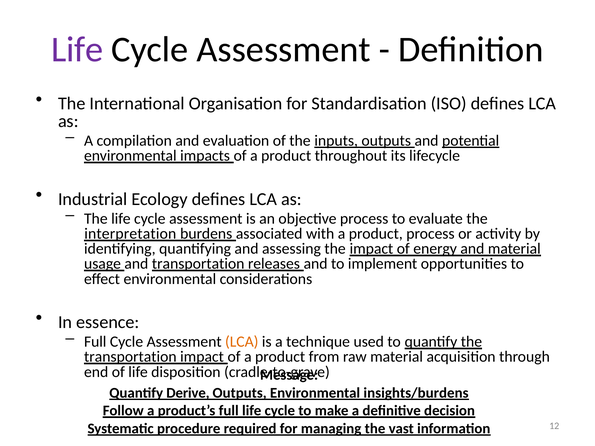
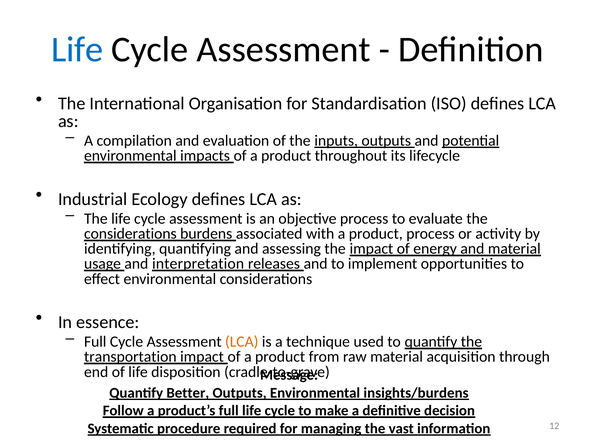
Life at (77, 50) colour: purple -> blue
interpretation at (130, 234): interpretation -> considerations
and transportation: transportation -> interpretation
Derive: Derive -> Better
